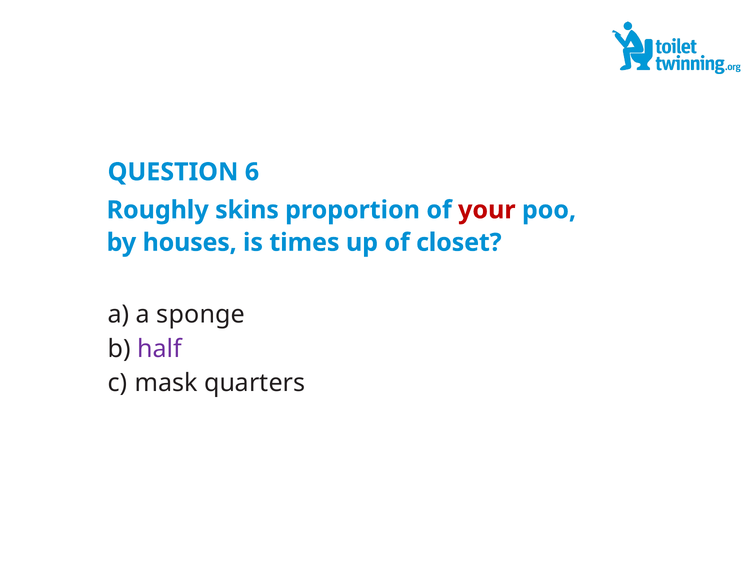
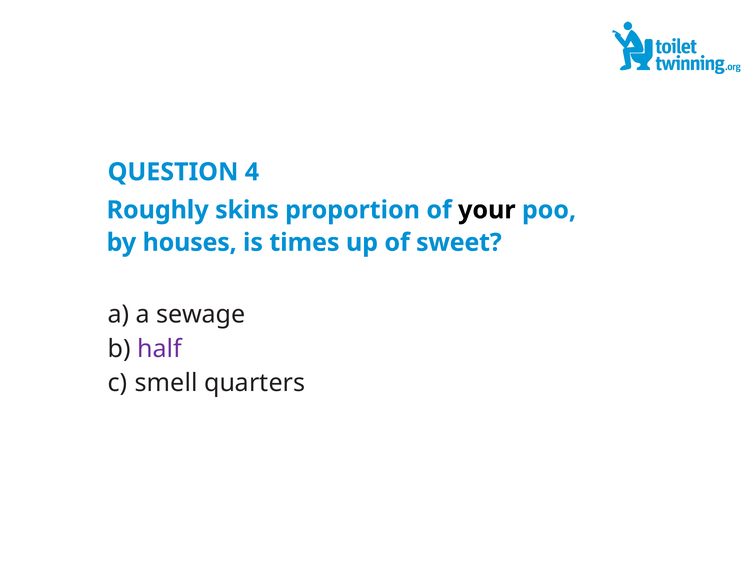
6: 6 -> 4
your colour: red -> black
closet: closet -> sweet
sponge: sponge -> sewage
mask: mask -> smell
